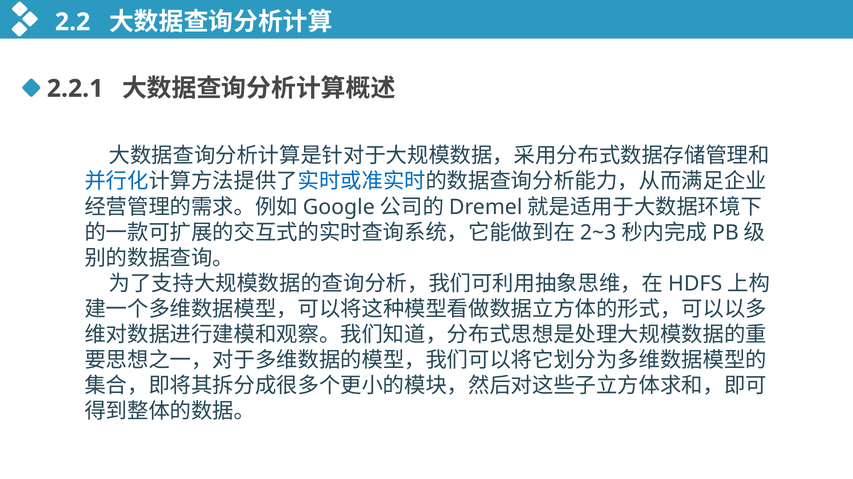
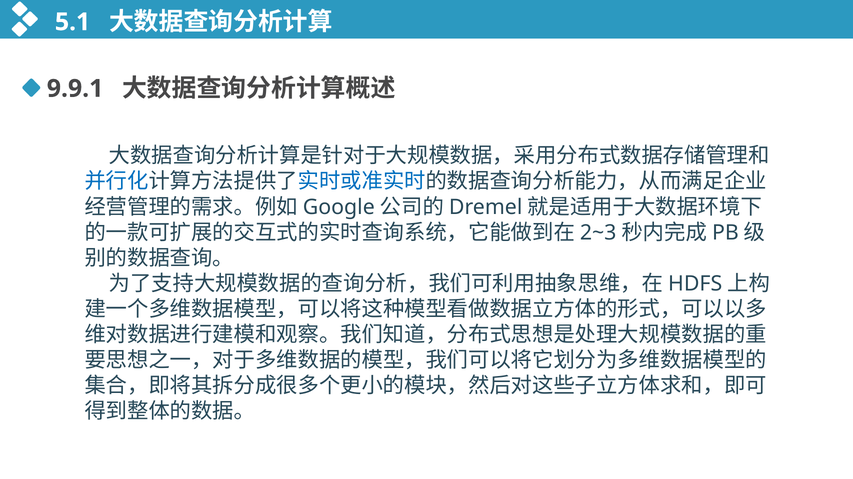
2.2: 2.2 -> 5.1
2.2.1: 2.2.1 -> 9.9.1
